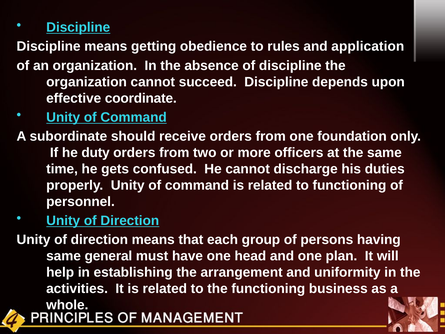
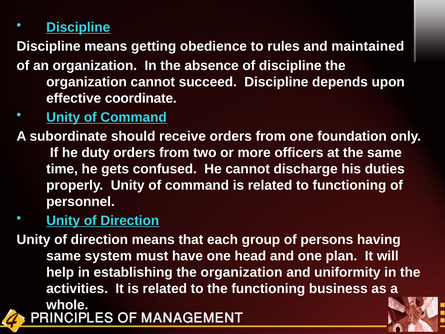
application: application -> maintained
general: general -> system
establishing the arrangement: arrangement -> organization
